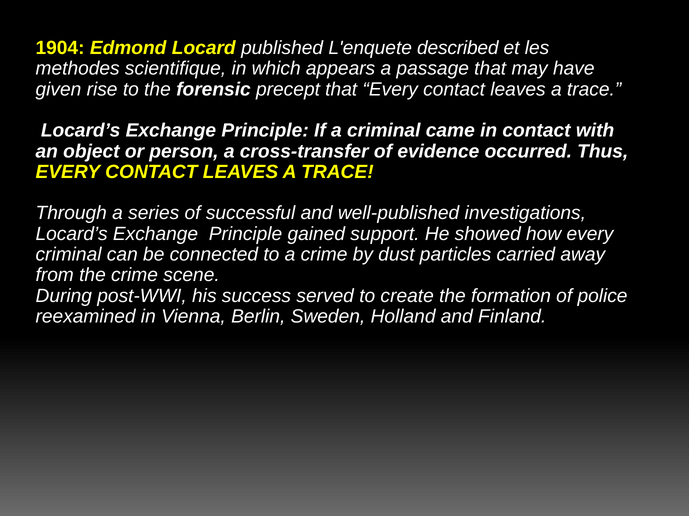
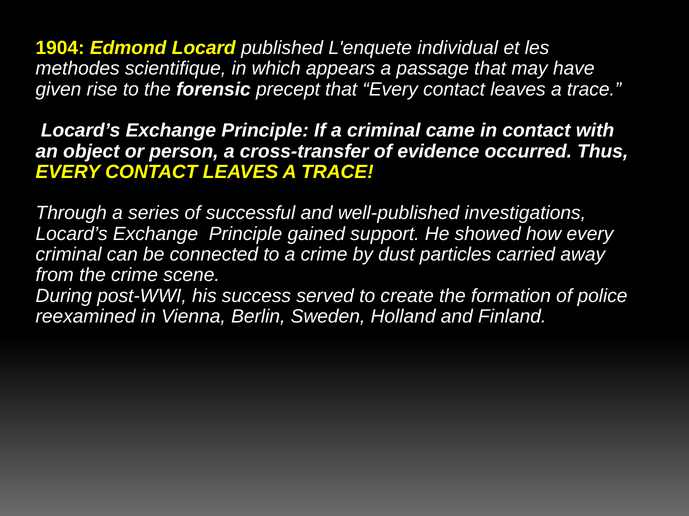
described: described -> individual
